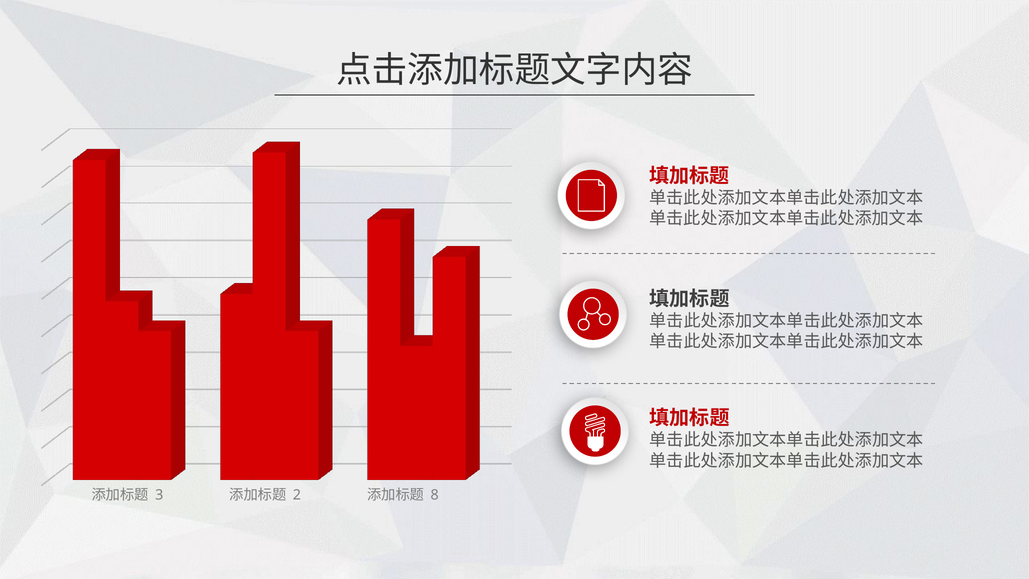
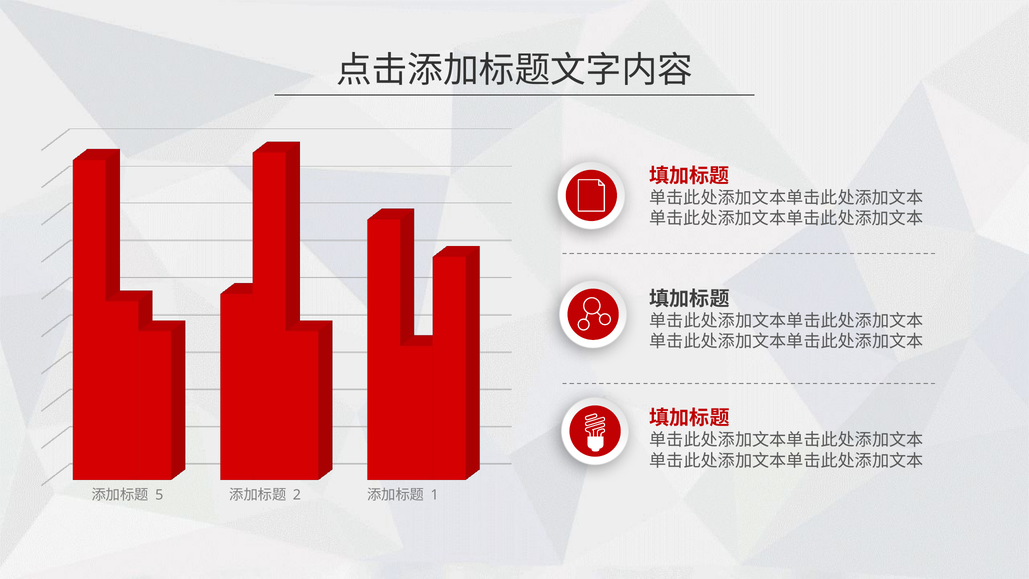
3: 3 -> 5
8: 8 -> 1
